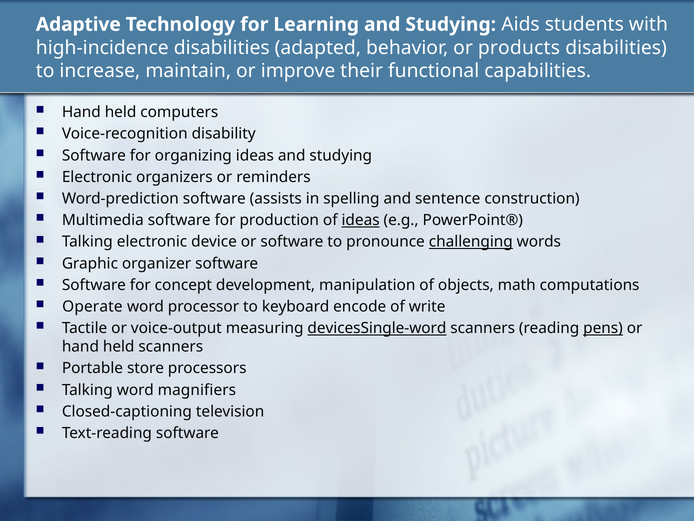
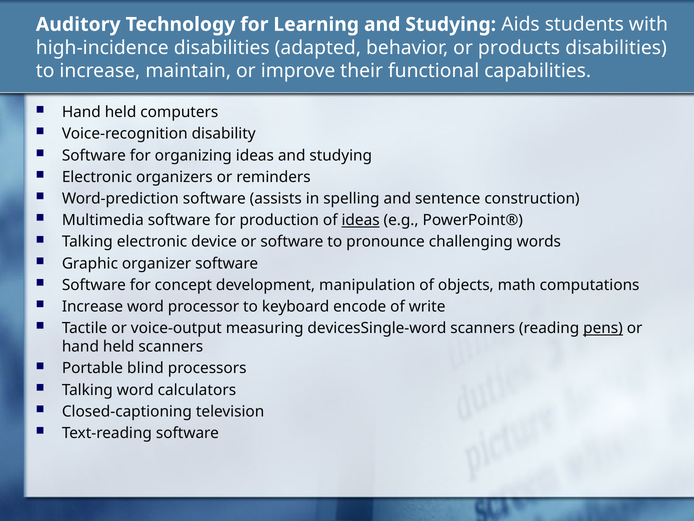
Adaptive: Adaptive -> Auditory
challenging underline: present -> none
Operate at (92, 306): Operate -> Increase
devicesSingle-word underline: present -> none
store: store -> blind
magnifiers: magnifiers -> calculators
